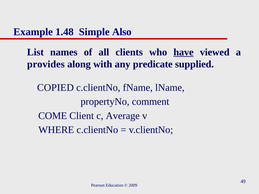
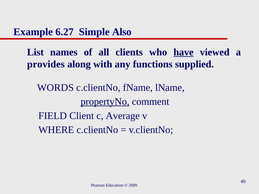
1.48: 1.48 -> 6.27
predicate: predicate -> functions
COPIED: COPIED -> WORDS
propertyNo underline: none -> present
COME: COME -> FIELD
